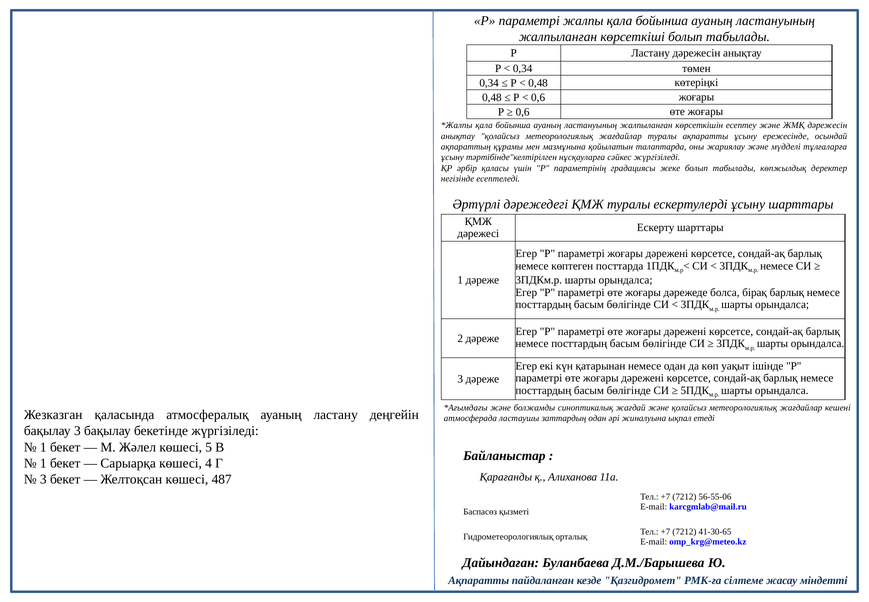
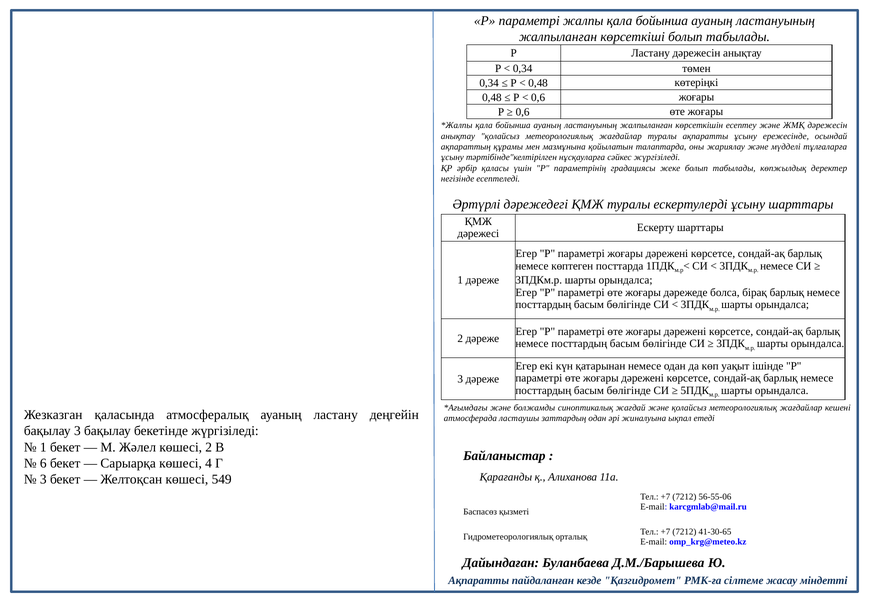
көшесі 5: 5 -> 2
1 at (43, 463): 1 -> 6
487: 487 -> 549
